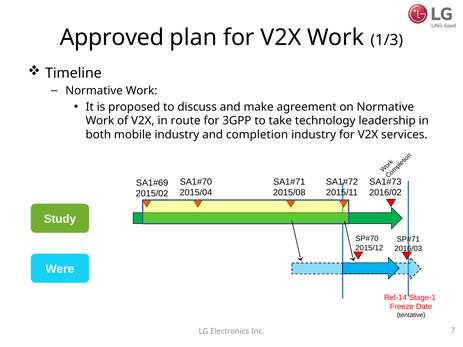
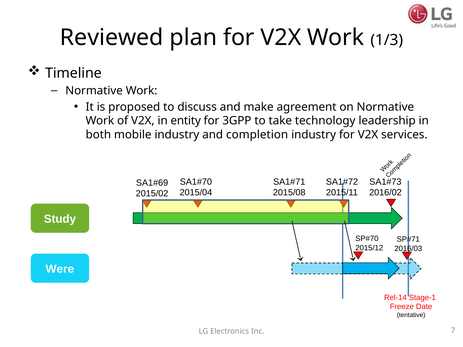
Approved: Approved -> Reviewed
route: route -> entity
